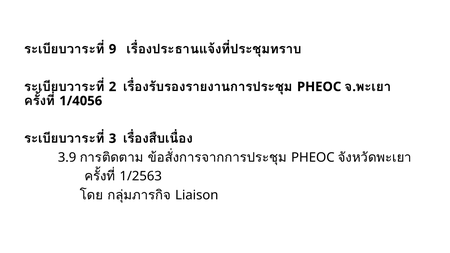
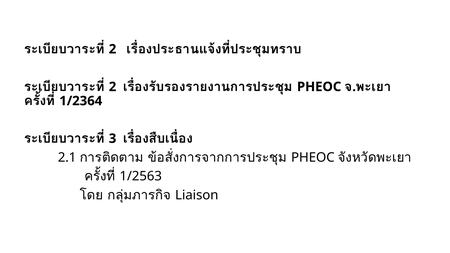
9 at (113, 49): 9 -> 2
1/4056: 1/4056 -> 1/2364
3.9: 3.9 -> 2.1
